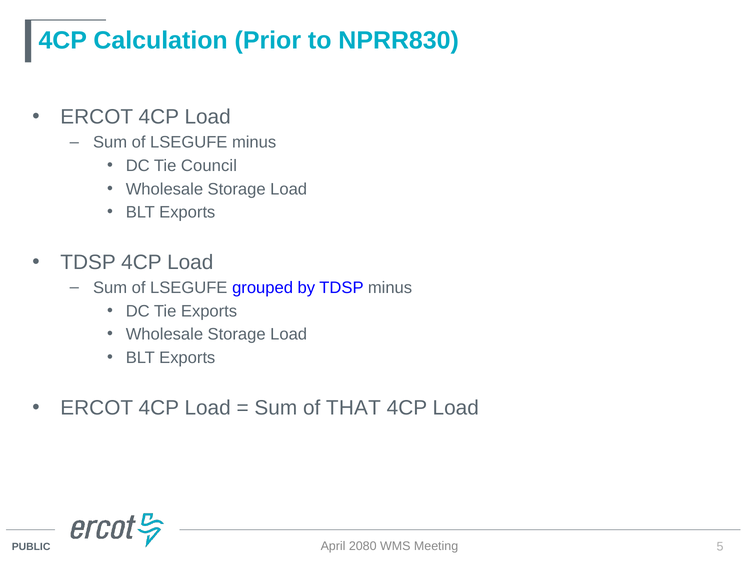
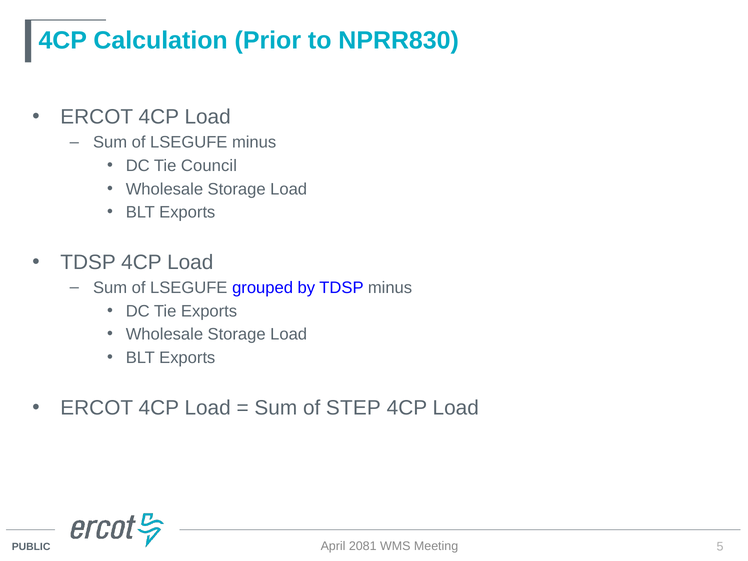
THAT: THAT -> STEP
2080: 2080 -> 2081
